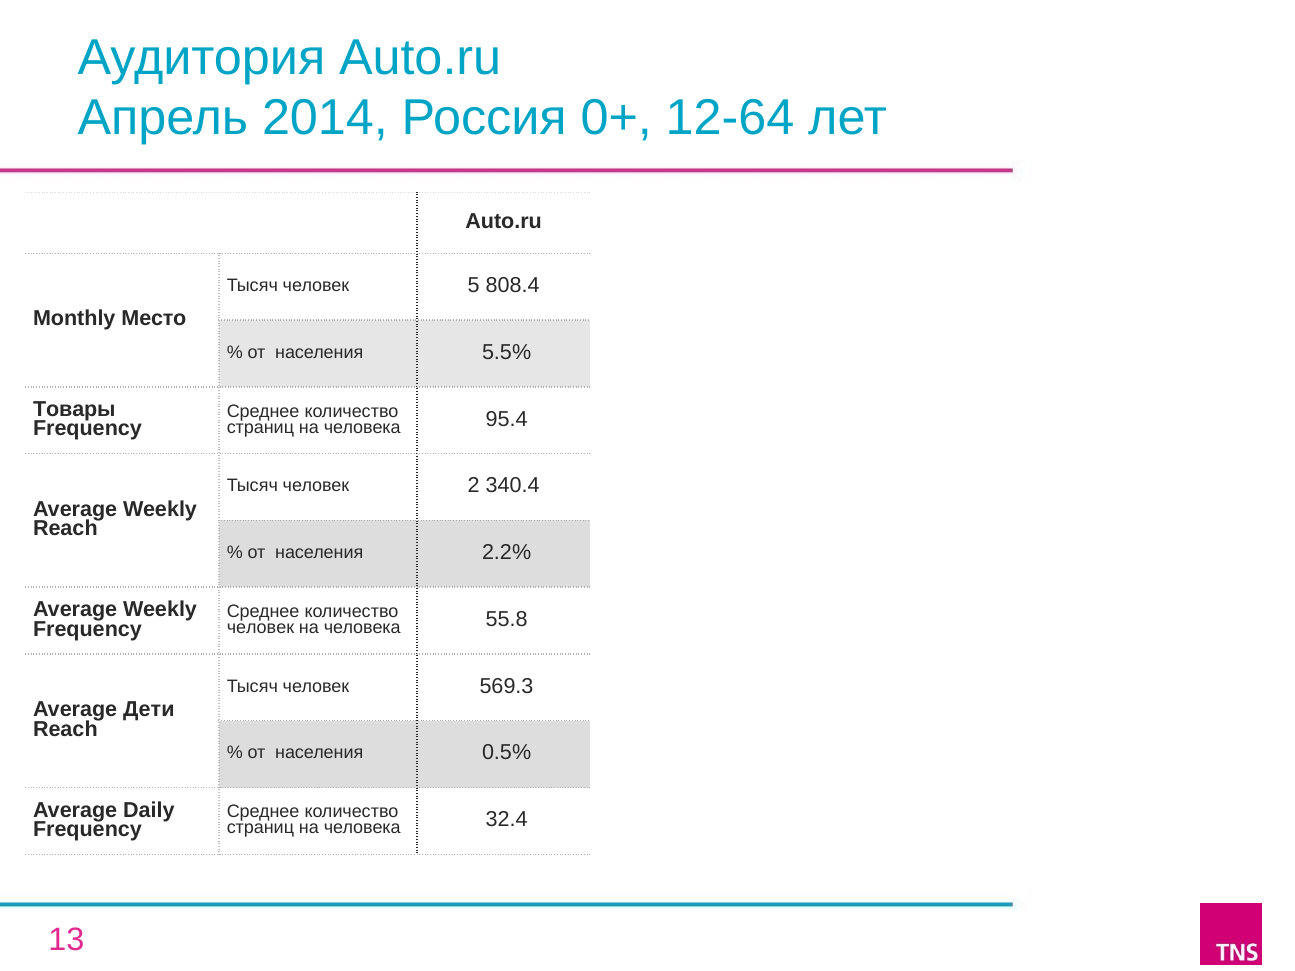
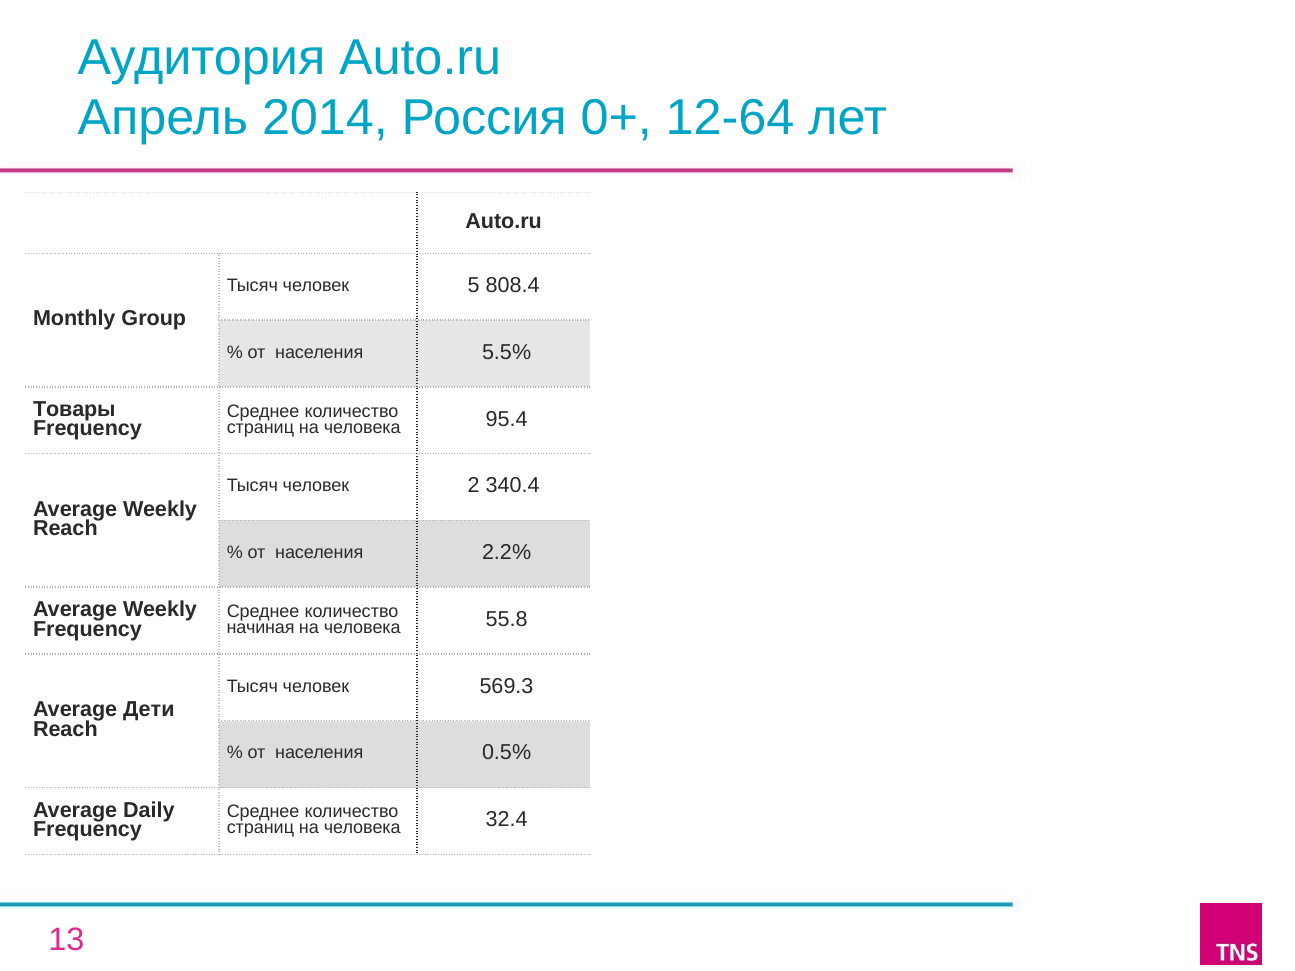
Место: Место -> Group
человек at (260, 628): человек -> начиная
